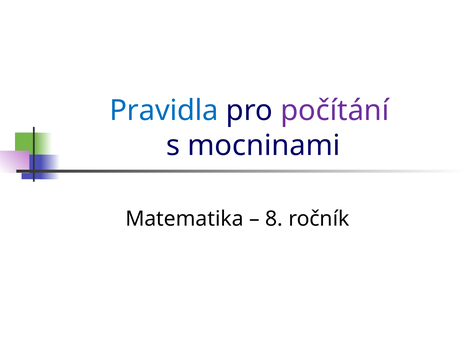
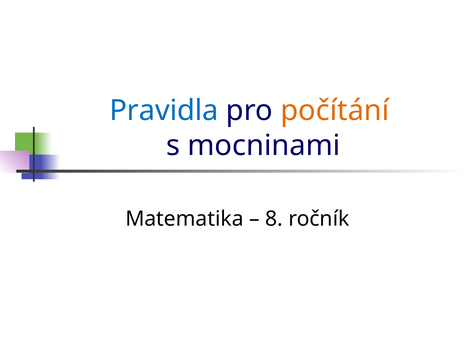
počítání colour: purple -> orange
